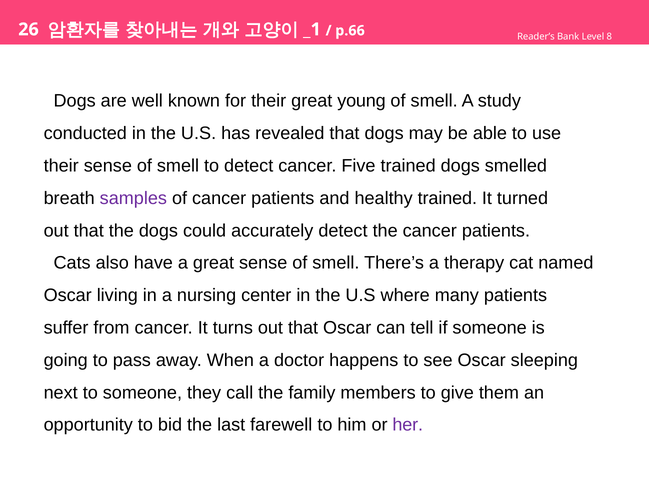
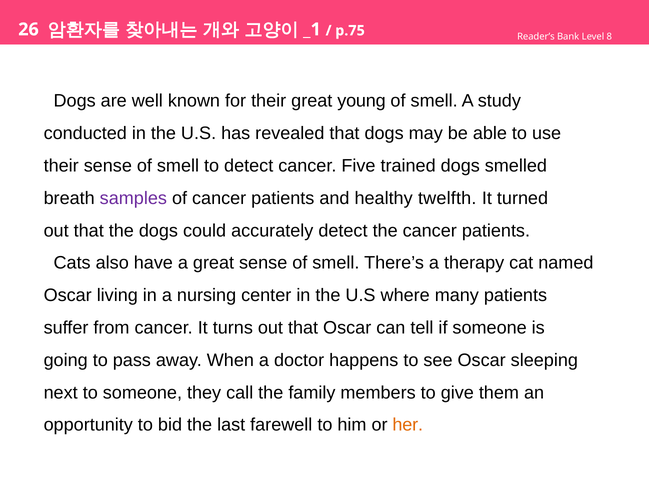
p.66: p.66 -> p.75
healthy trained: trained -> twelfth
her colour: purple -> orange
